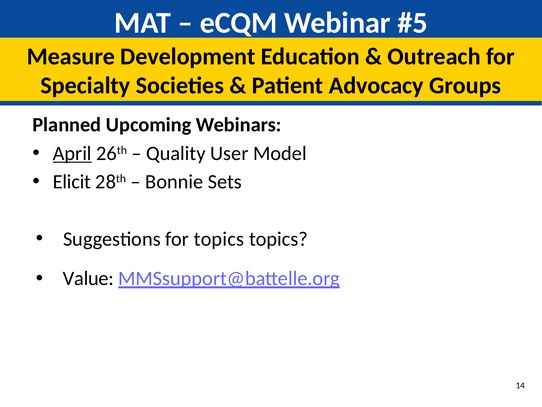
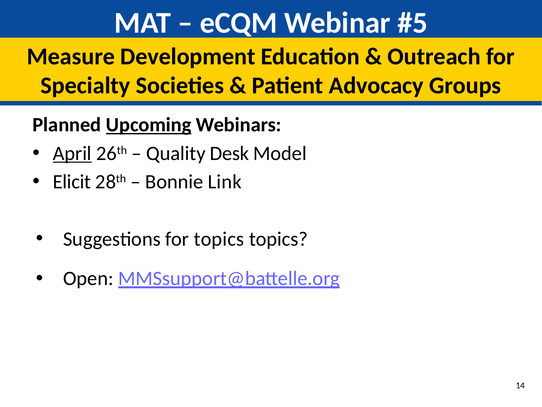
Upcoming underline: none -> present
User: User -> Desk
Sets: Sets -> Link
Value: Value -> Open
